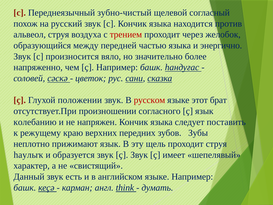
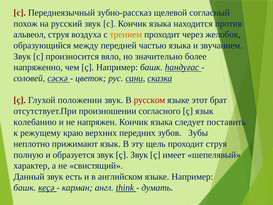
зубно-чистый: зубно-чистый -> зубно-рассказ
трением colour: red -> orange
энергично: энергично -> звучанием
һаулыҡ: һаулыҡ -> полную
